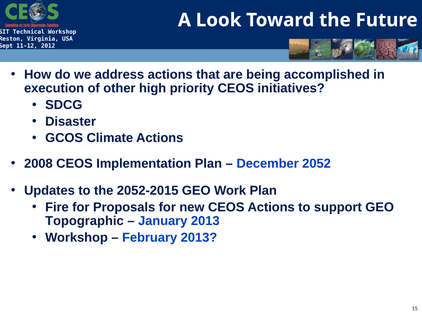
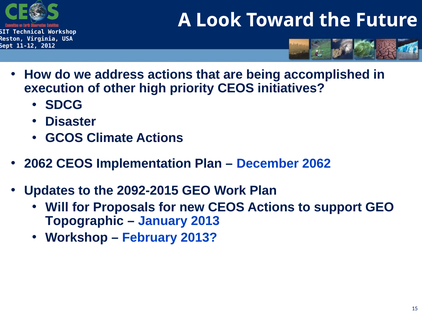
2008 at (38, 163): 2008 -> 2062
December 2052: 2052 -> 2062
2052-2015: 2052-2015 -> 2092-2015
Fire: Fire -> Will
